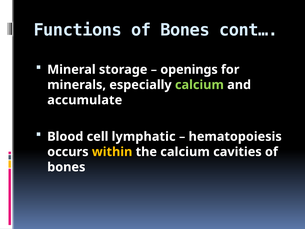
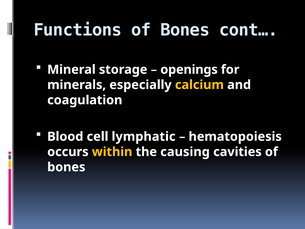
calcium at (199, 85) colour: light green -> yellow
accumulate: accumulate -> coagulation
the calcium: calcium -> causing
